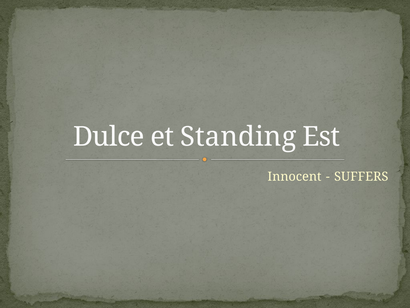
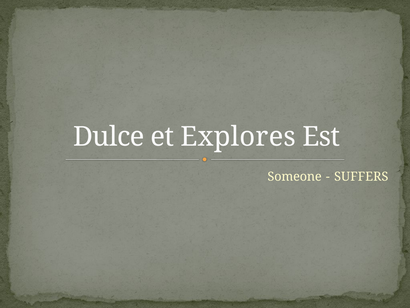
Standing: Standing -> Explores
Innocent: Innocent -> Someone
